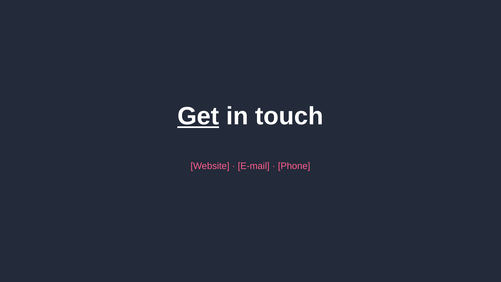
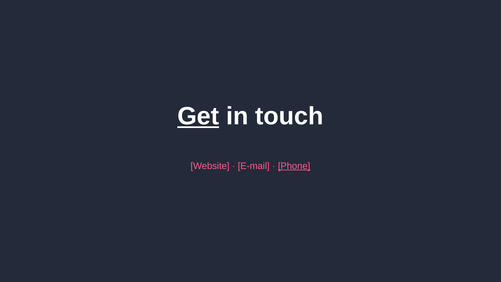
Phone underline: none -> present
